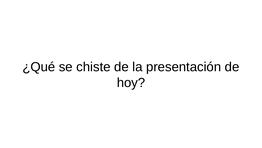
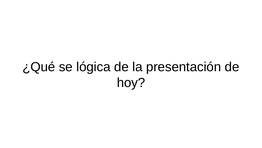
chiste: chiste -> lógica
